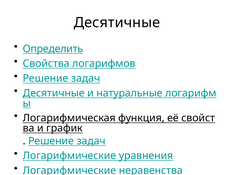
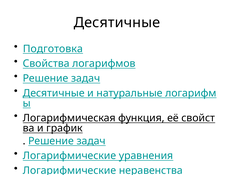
Определить at (53, 49): Определить -> Подготовка
